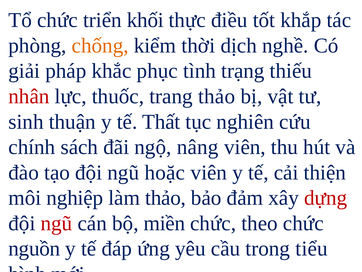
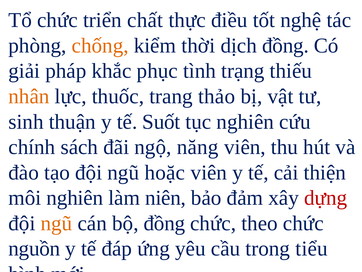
khối: khối -> chất
khắp: khắp -> nghệ
dịch nghề: nghề -> đồng
nhân colour: red -> orange
Thất: Thất -> Suốt
nâng: nâng -> năng
môi nghiệp: nghiệp -> nghiên
làm thảo: thảo -> niên
ngũ at (56, 223) colour: red -> orange
bộ miền: miền -> đồng
